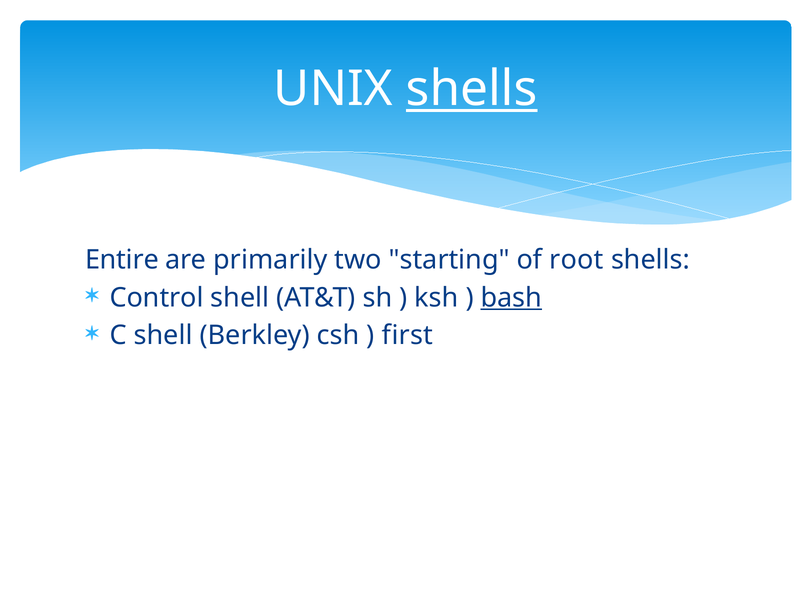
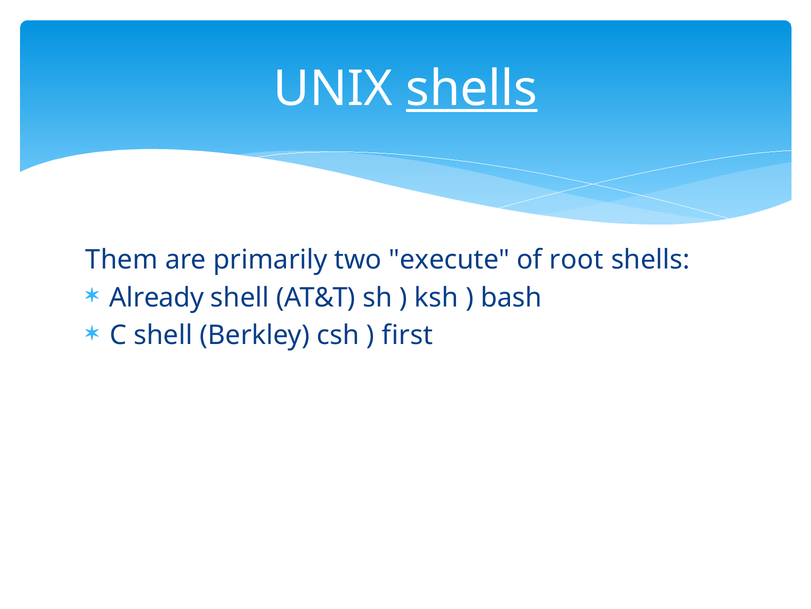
Entire: Entire -> Them
starting: starting -> execute
Control: Control -> Already
bash underline: present -> none
